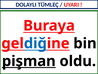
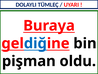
pişman underline: present -> none
